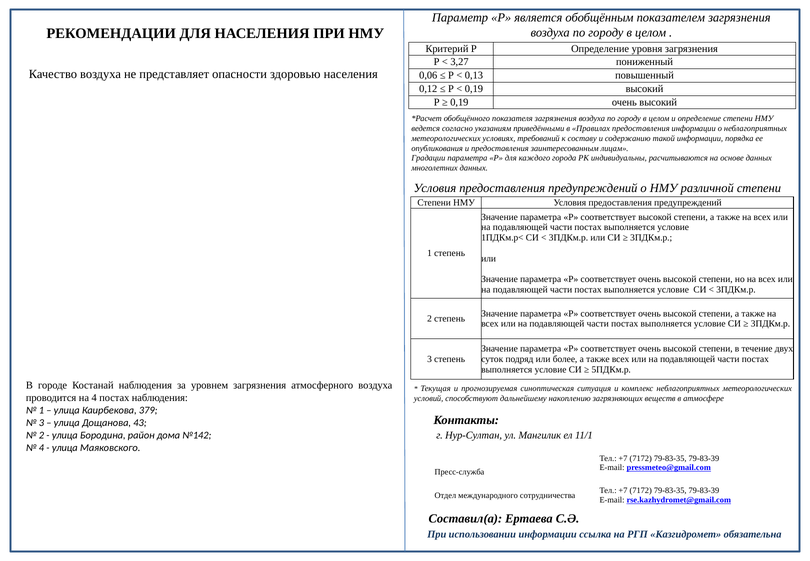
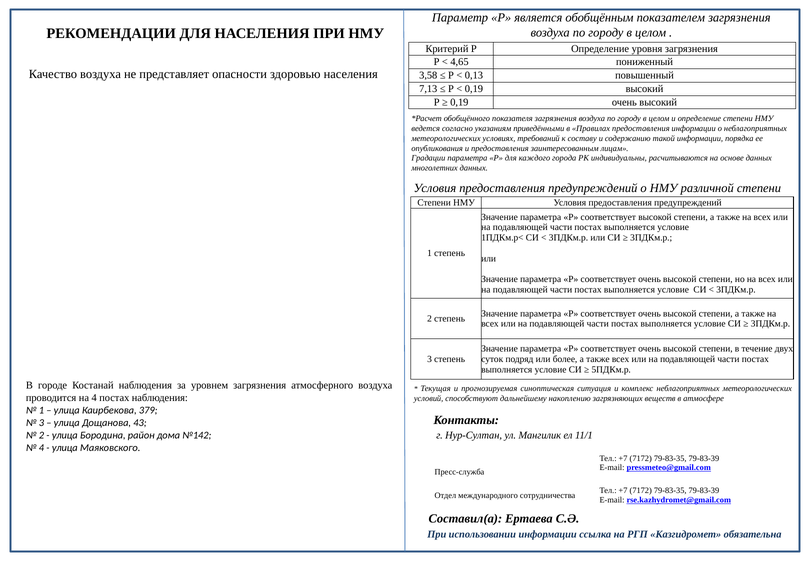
3,27: 3,27 -> 4,65
0,06: 0,06 -> 3,58
0,12: 0,12 -> 7,13
